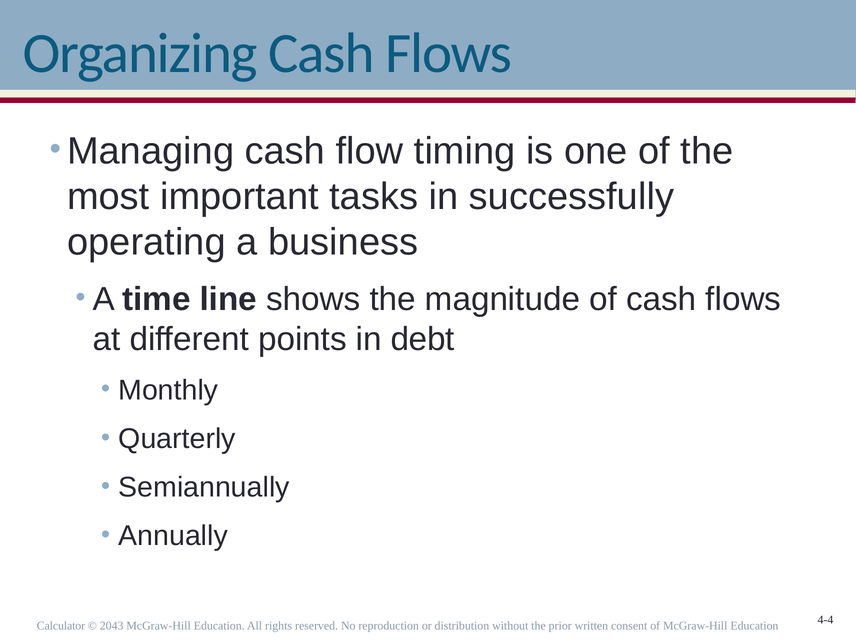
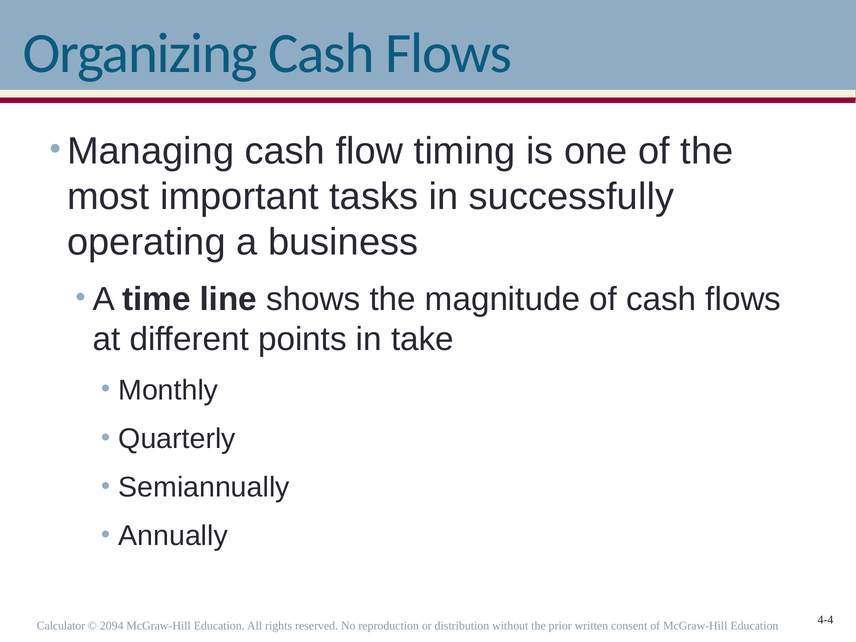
debt: debt -> take
2043: 2043 -> 2094
